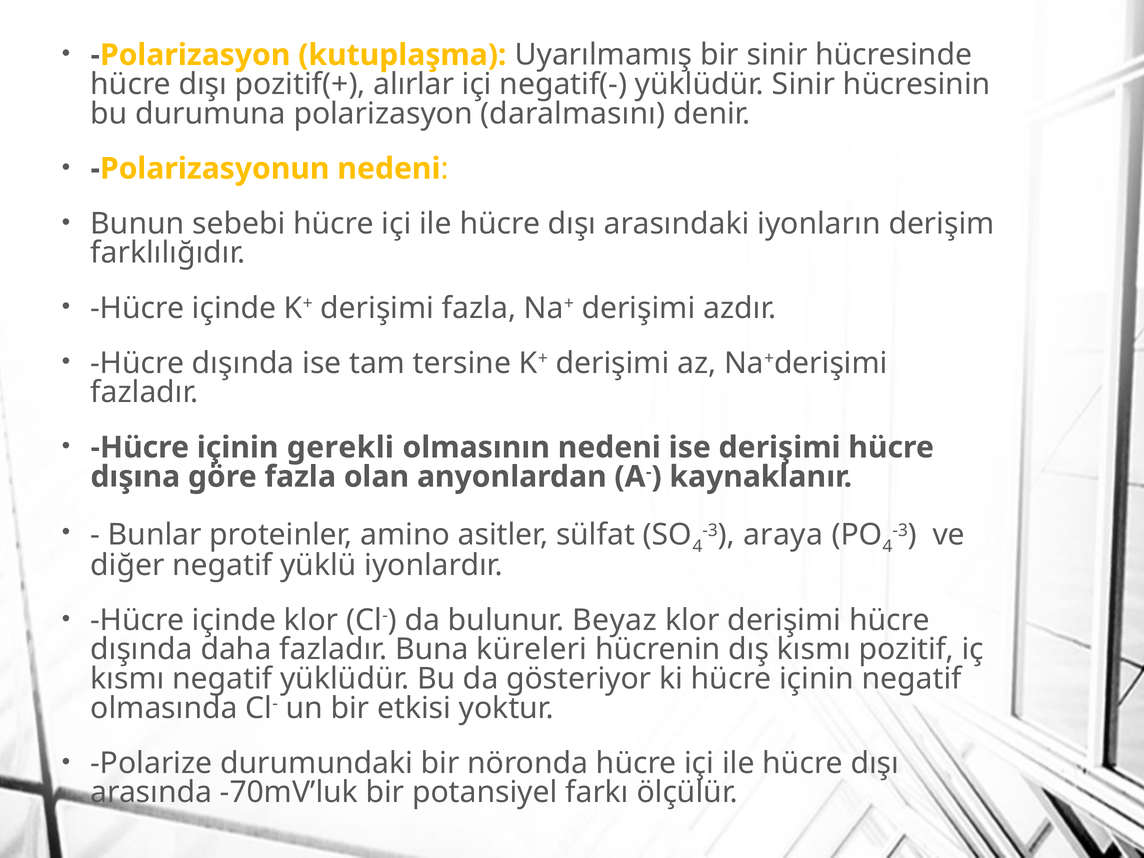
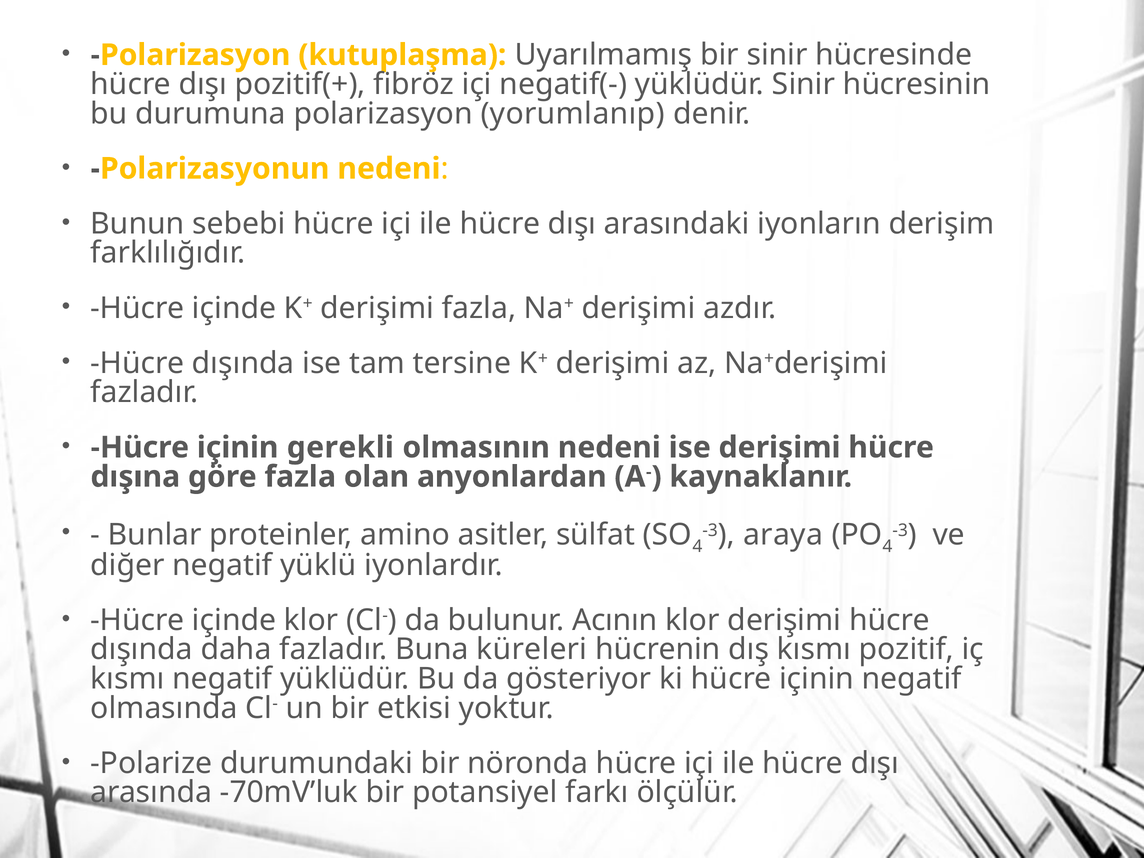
alırlar: alırlar -> fibröz
daralmasını: daralmasını -> yorumlanıp
Beyaz: Beyaz -> Acının
